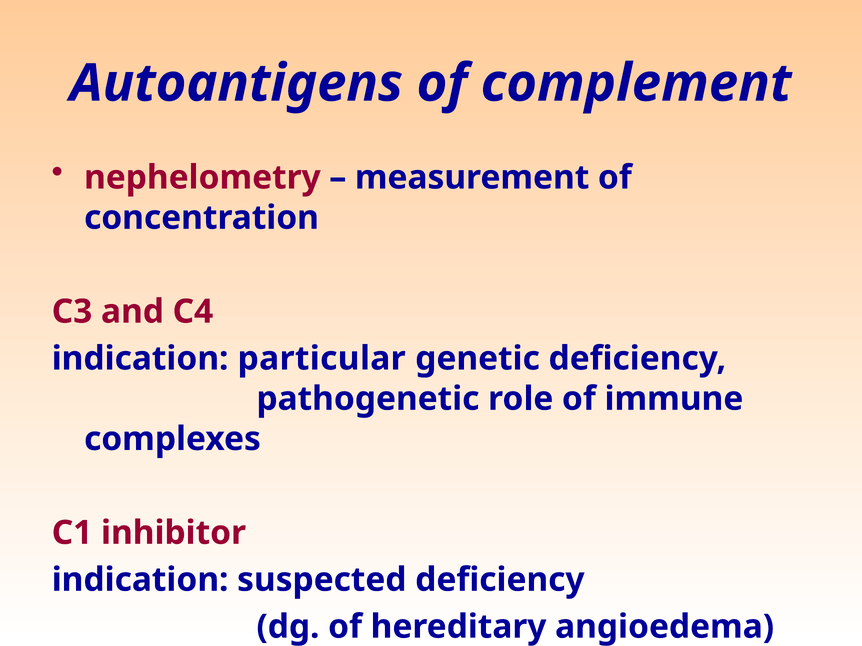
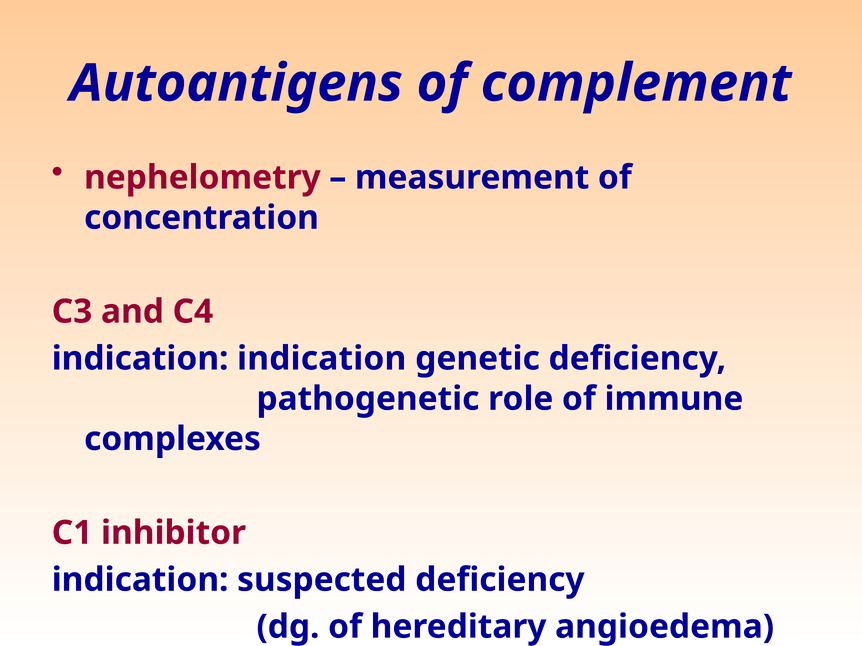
indication particular: particular -> indication
